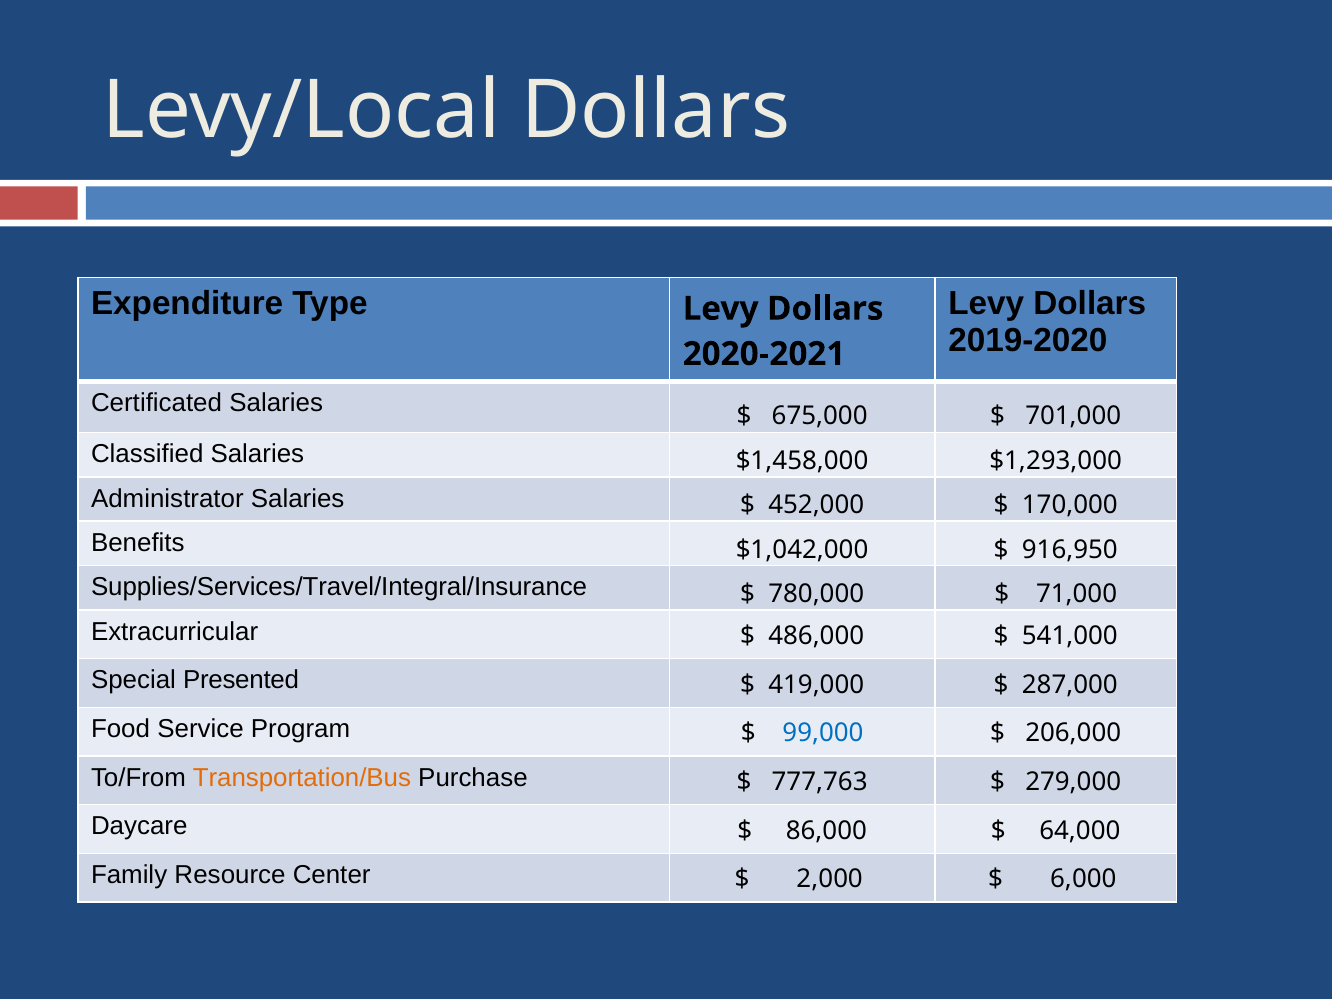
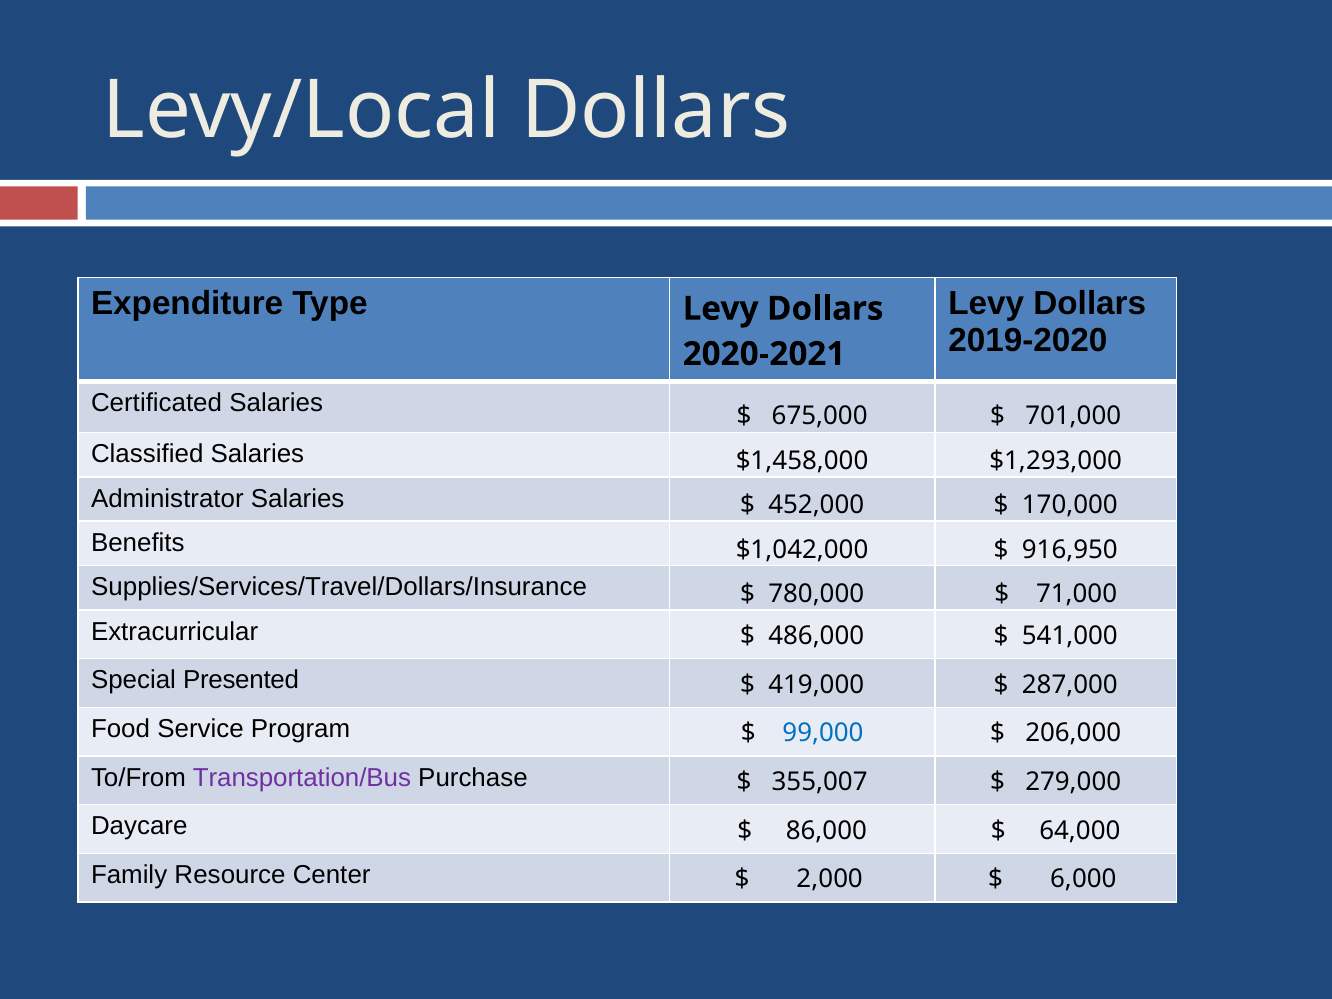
Supplies/Services/Travel/Integral/Insurance: Supplies/Services/Travel/Integral/Insurance -> Supplies/Services/Travel/Dollars/Insurance
Transportation/Bus colour: orange -> purple
777,763: 777,763 -> 355,007
